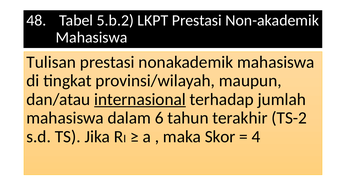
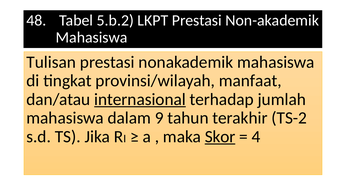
maupun: maupun -> manfaat
6: 6 -> 9
Skor underline: none -> present
